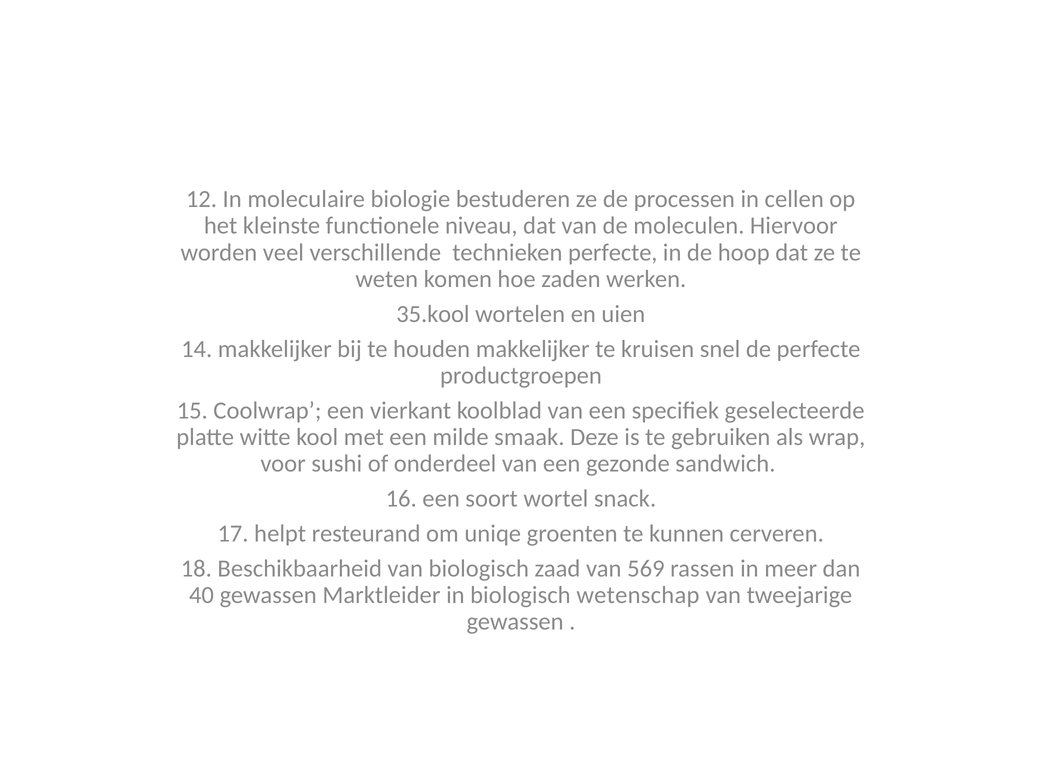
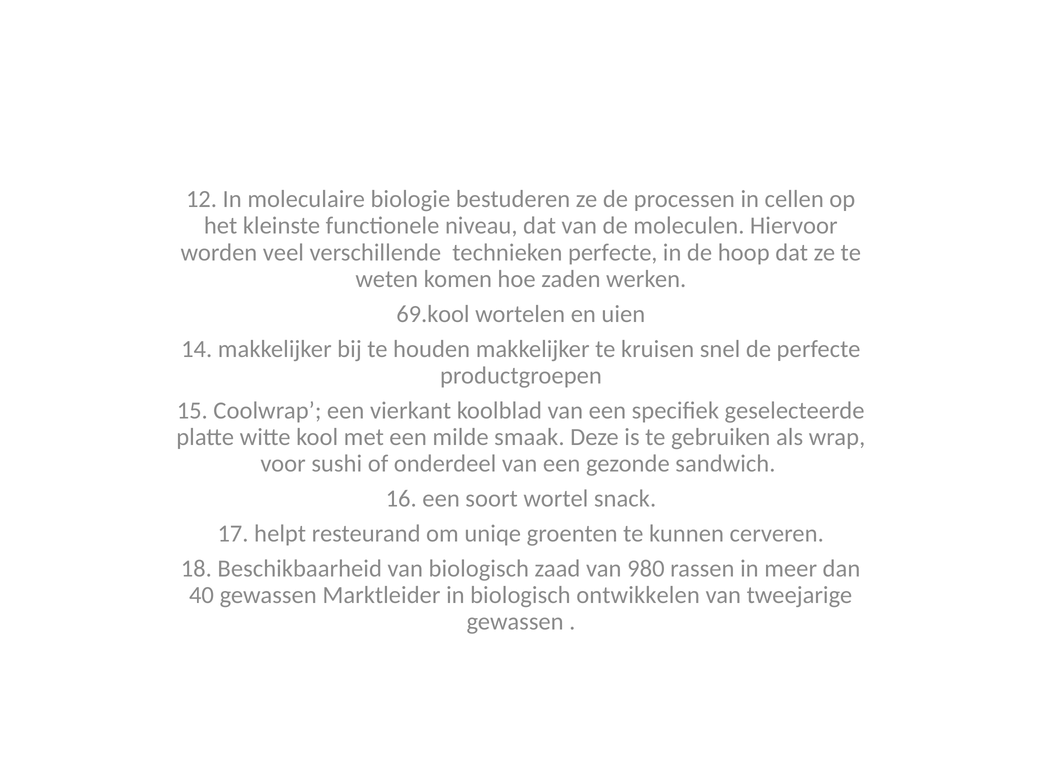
35.kool: 35.kool -> 69.kool
569: 569 -> 980
wetenschap: wetenschap -> ontwikkelen
